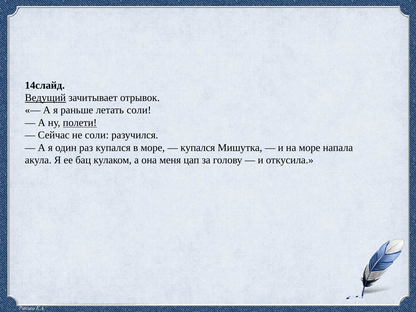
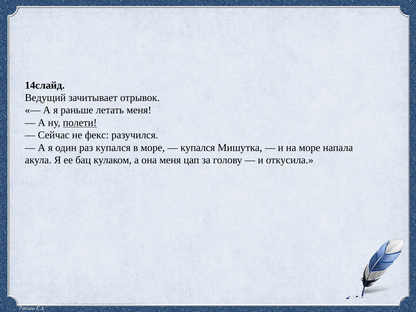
Ведущий underline: present -> none
летать соли: соли -> меня
не соли: соли -> фекс
